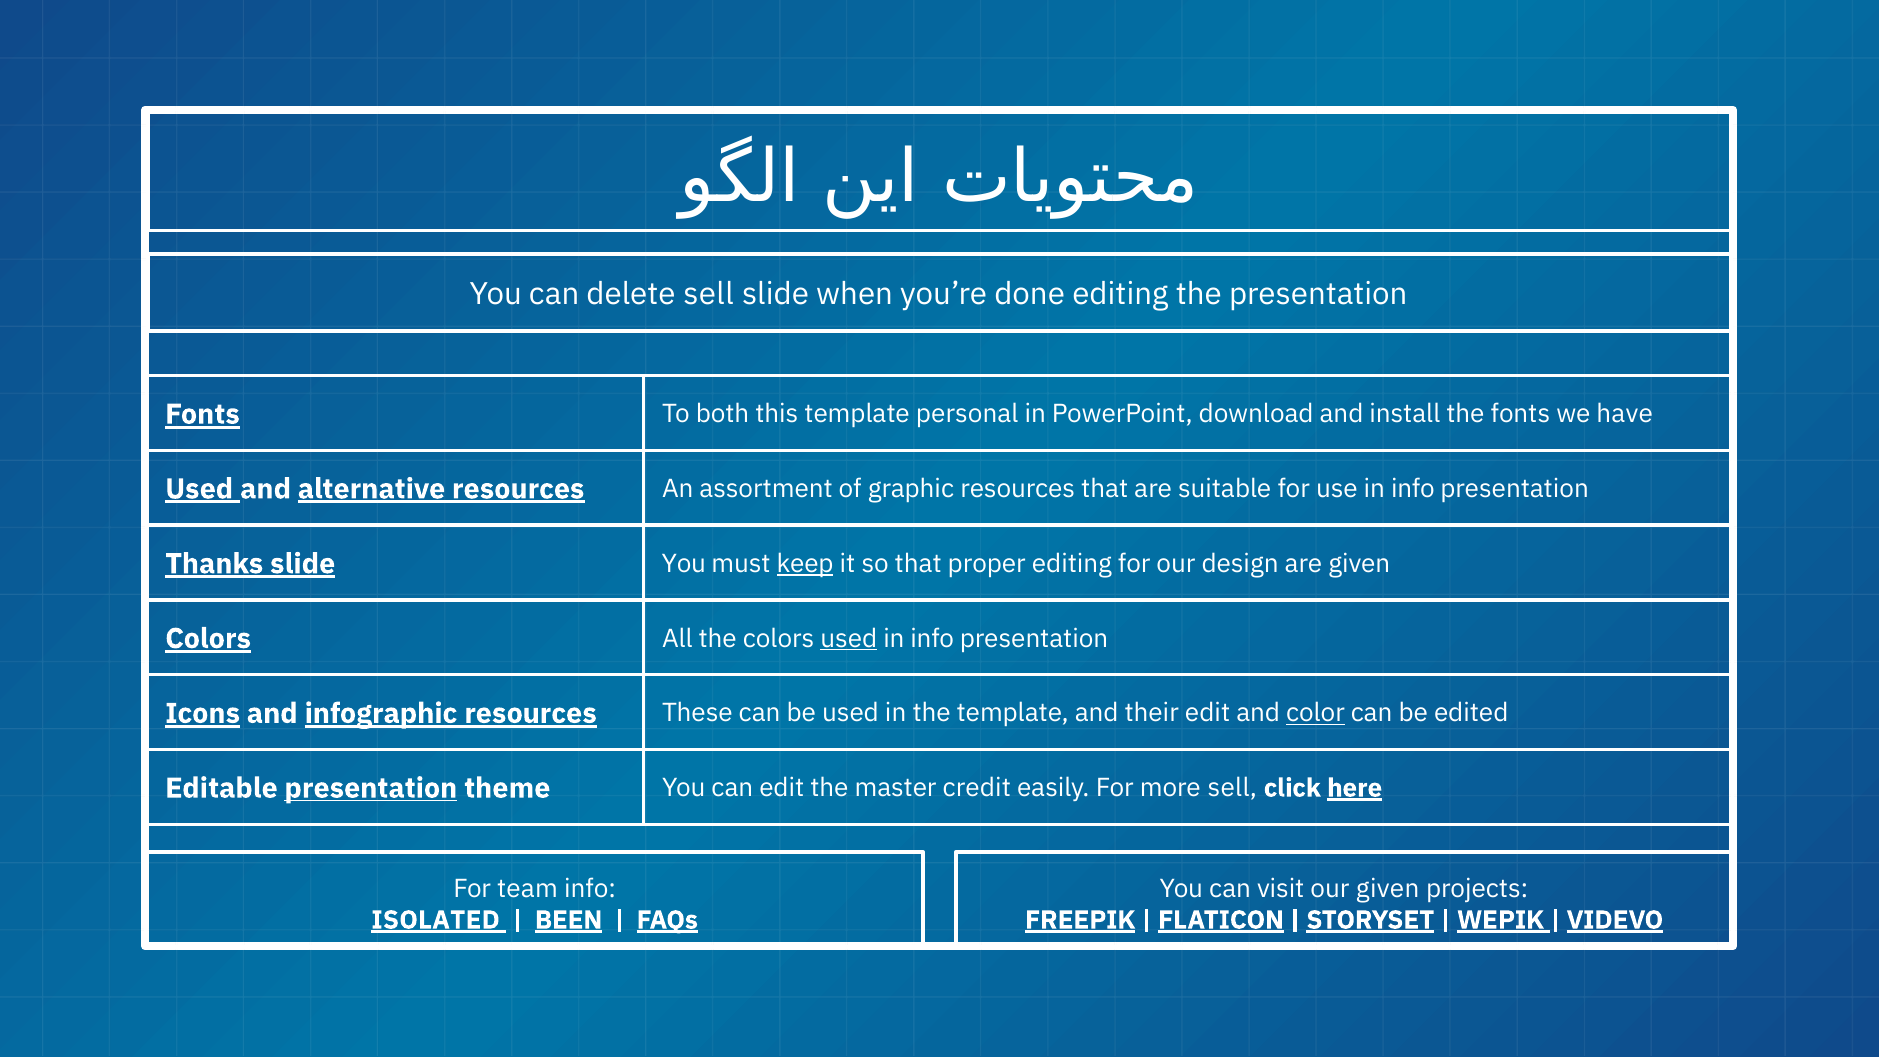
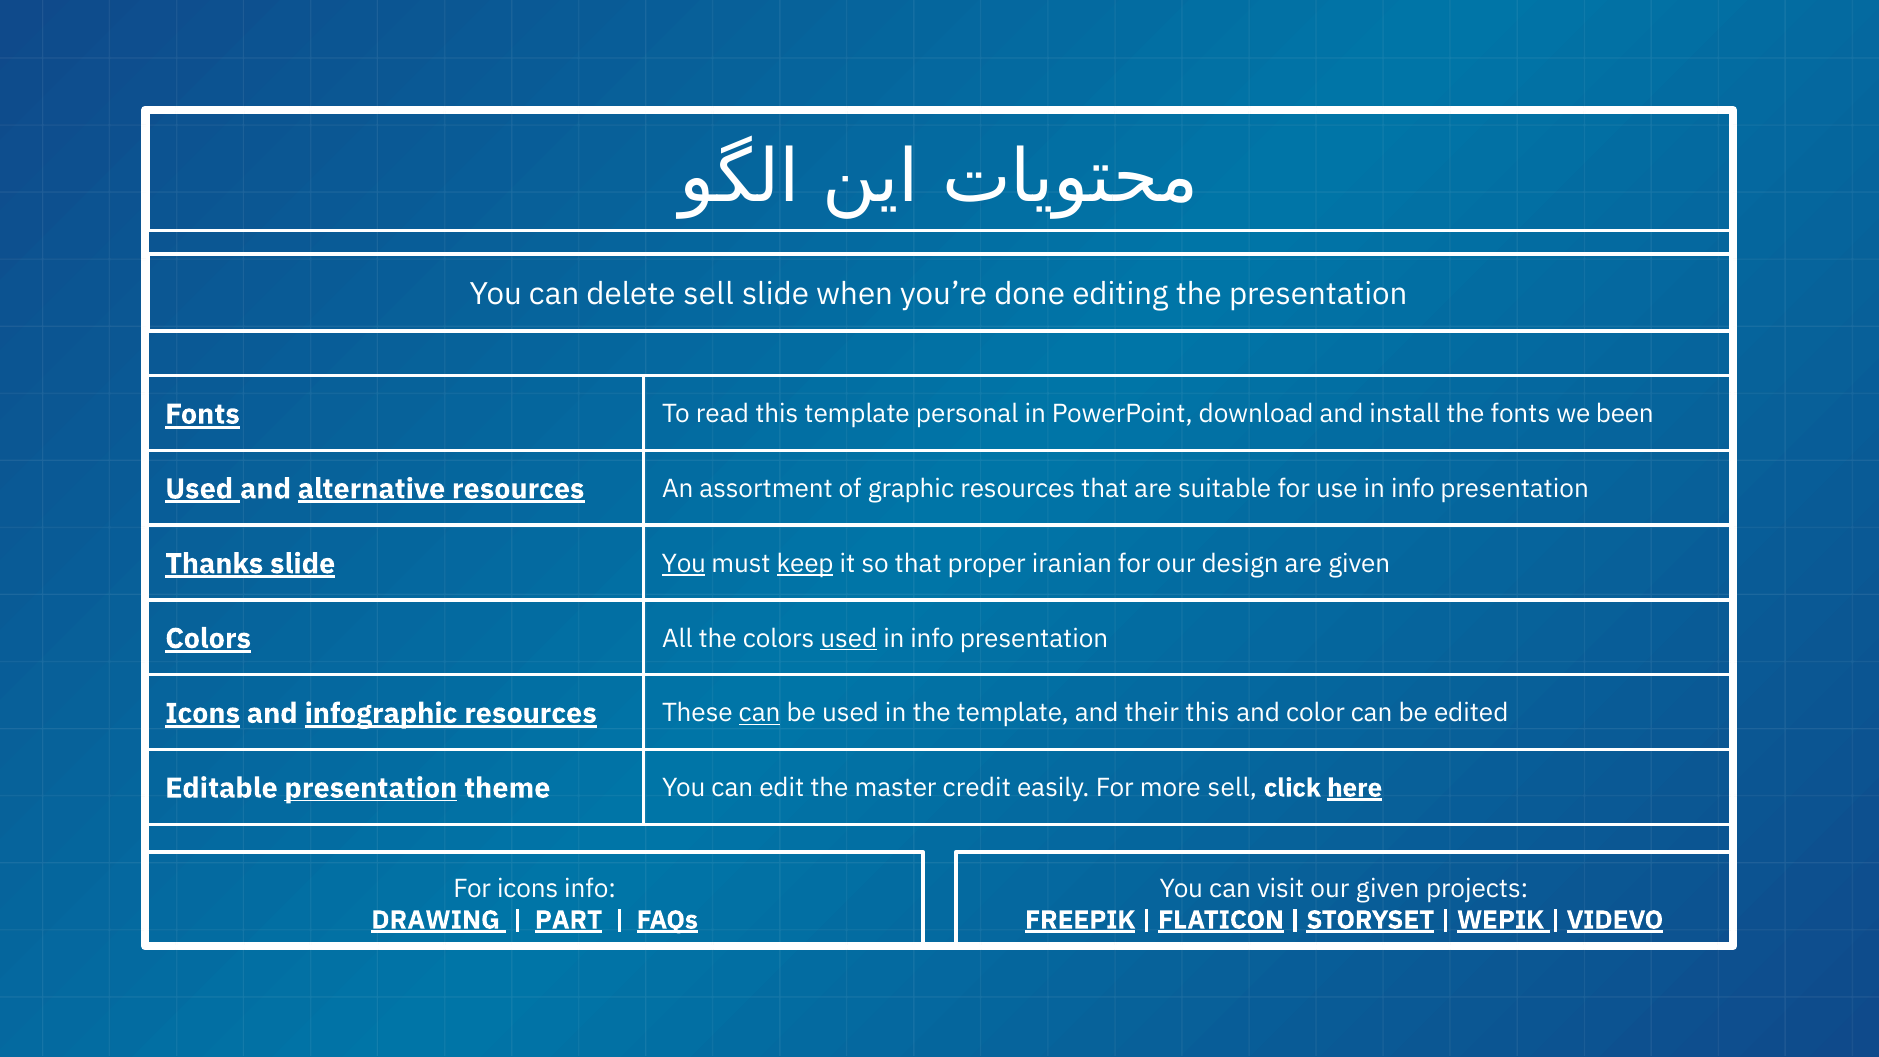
both: both -> read
have: have -> been
You at (684, 564) underline: none -> present
proper editing: editing -> iranian
can at (760, 713) underline: none -> present
their edit: edit -> this
color underline: present -> none
For team: team -> icons
ISOLATED: ISOLATED -> DRAWING
BEEN: BEEN -> PART
